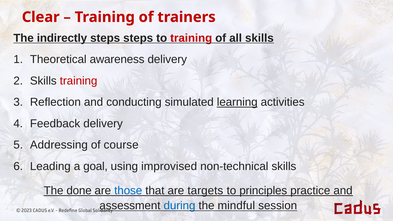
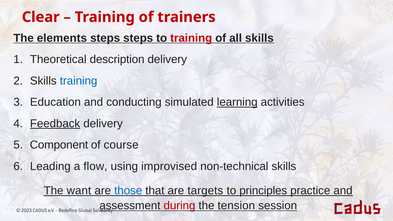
indirectly: indirectly -> elements
awareness: awareness -> description
training at (79, 81) colour: red -> blue
Reflection: Reflection -> Education
Feedback underline: none -> present
Addressing: Addressing -> Component
goal: goal -> flow
done: done -> want
during colour: blue -> red
mindful: mindful -> tension
